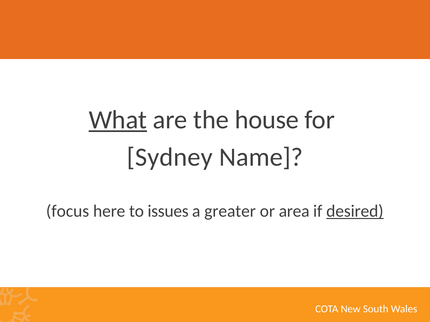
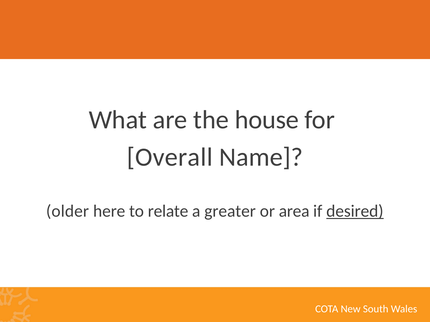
What underline: present -> none
Sydney: Sydney -> Overall
focus: focus -> older
issues: issues -> relate
